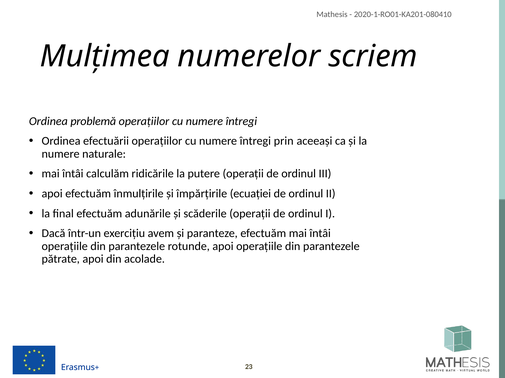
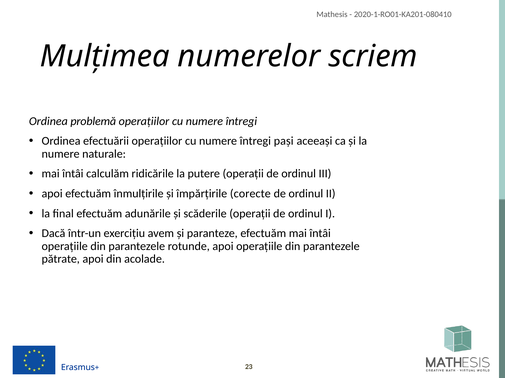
prin: prin -> pași
ecuației: ecuației -> corecte
